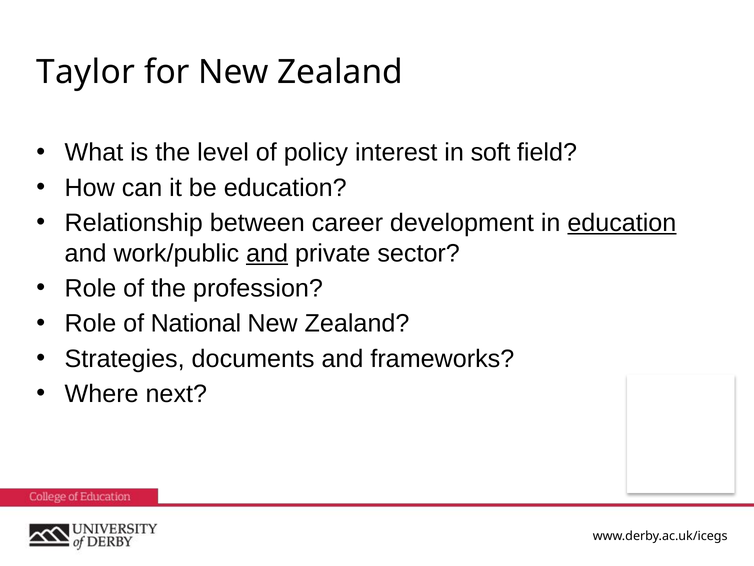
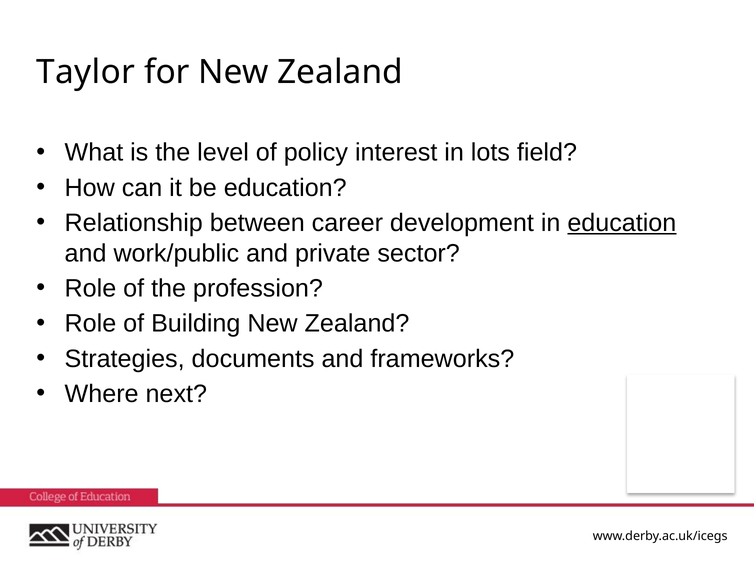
soft: soft -> lots
and at (267, 253) underline: present -> none
National: National -> Building
